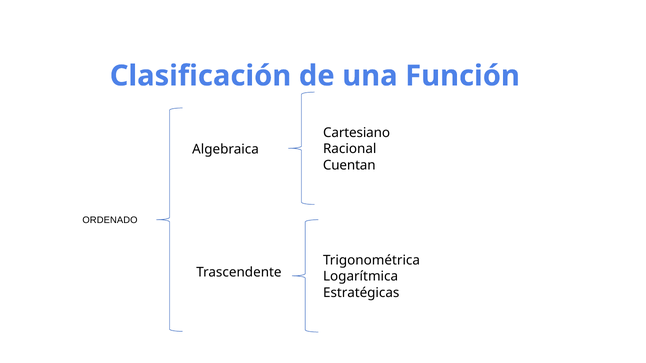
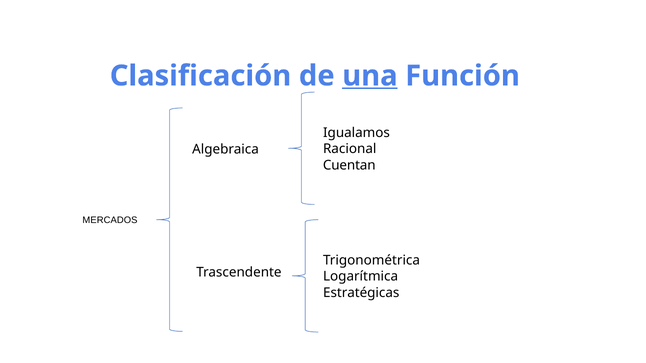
una underline: none -> present
Cartesiano: Cartesiano -> Igualamos
ORDENADO: ORDENADO -> MERCADOS
